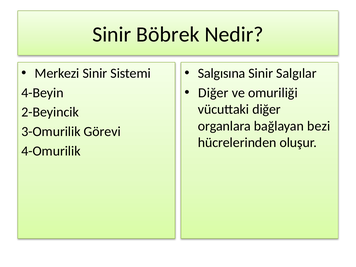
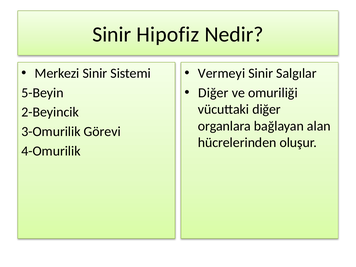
Böbrek: Böbrek -> Hipofiz
Salgısına: Salgısına -> Vermeyi
4-Beyin: 4-Beyin -> 5-Beyin
bezi: bezi -> alan
